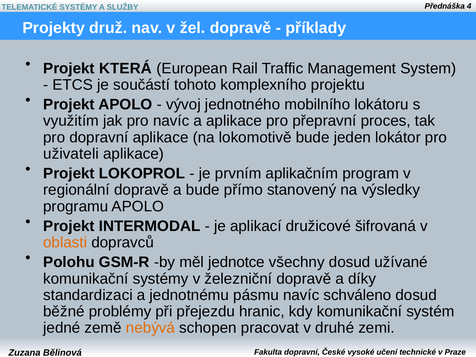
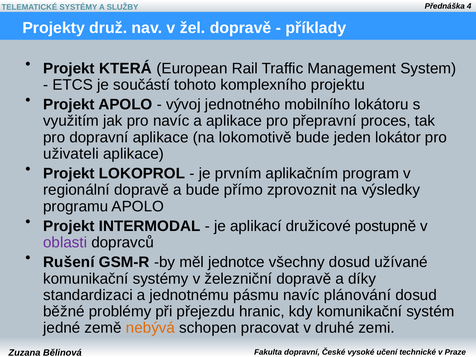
stanovený: stanovený -> zprovoznit
šifrovaná: šifrovaná -> postupně
oblasti colour: orange -> purple
Polohu: Polohu -> Rušení
schváleno: schváleno -> plánování
